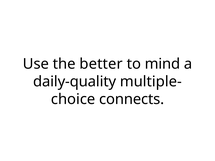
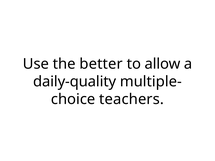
mind: mind -> allow
connects: connects -> teachers
